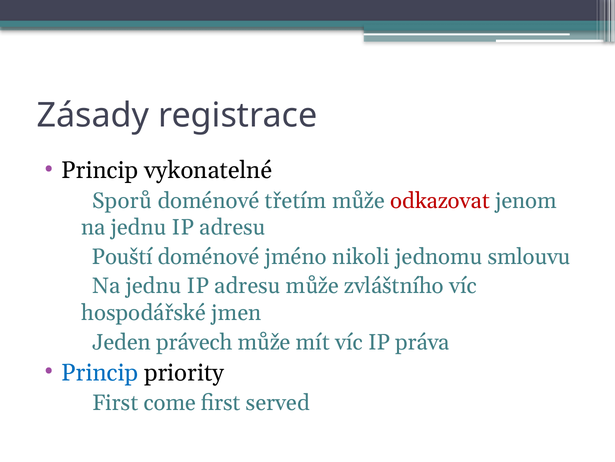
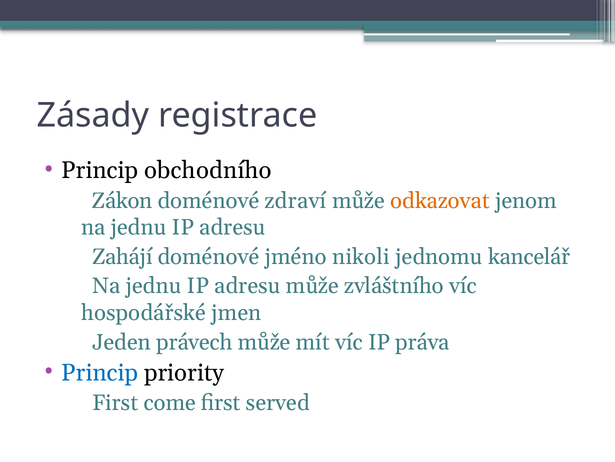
vykonatelné: vykonatelné -> obchodního
Sporů: Sporů -> Zákon
třetím: třetím -> zdraví
odkazovat colour: red -> orange
Pouští: Pouští -> Zahájí
smlouvu: smlouvu -> kancelář
